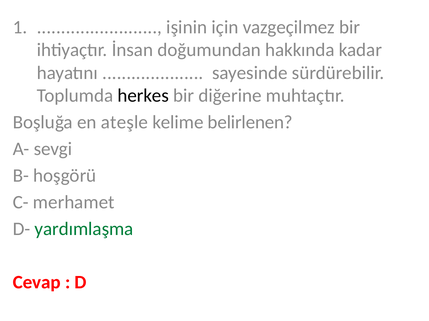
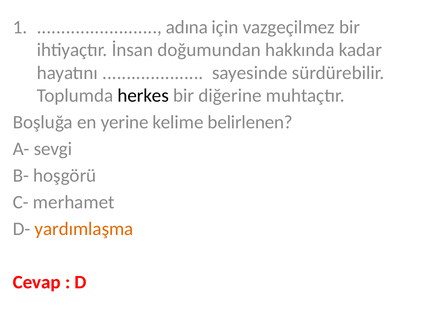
işinin: işinin -> adına
ateşle: ateşle -> yerine
yardımlaşma colour: green -> orange
